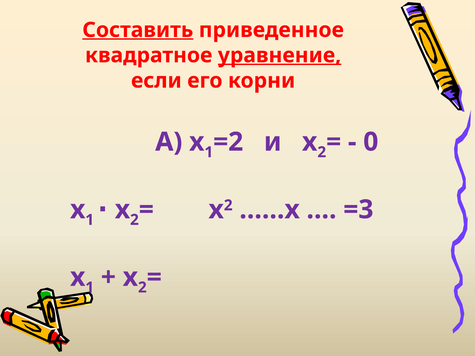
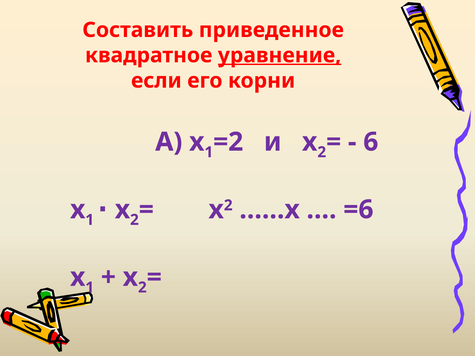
Составить underline: present -> none
0: 0 -> 6
=3: =3 -> =6
